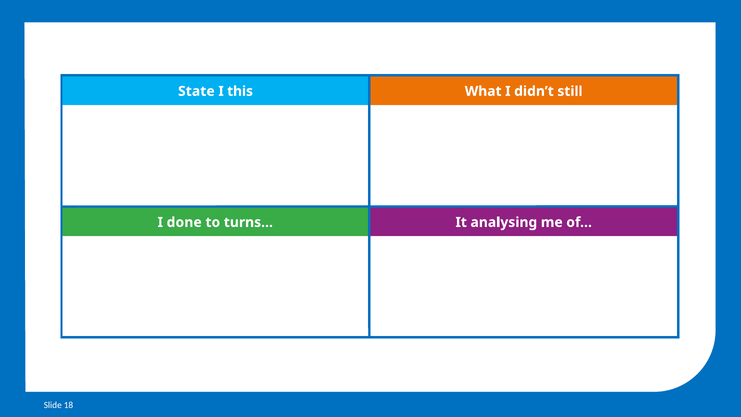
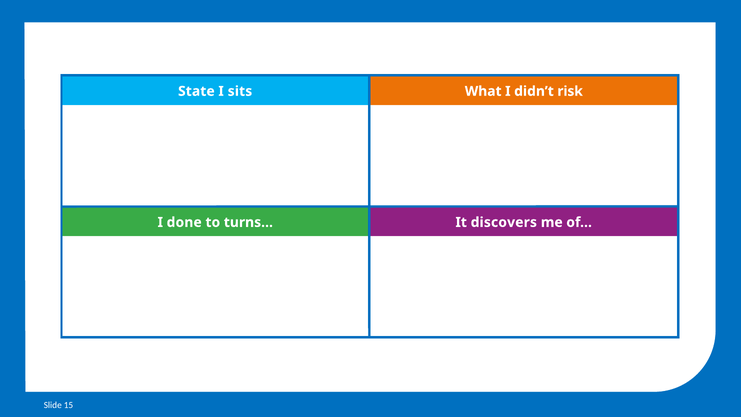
this: this -> sits
still: still -> risk
analysing: analysing -> discovers
18: 18 -> 15
